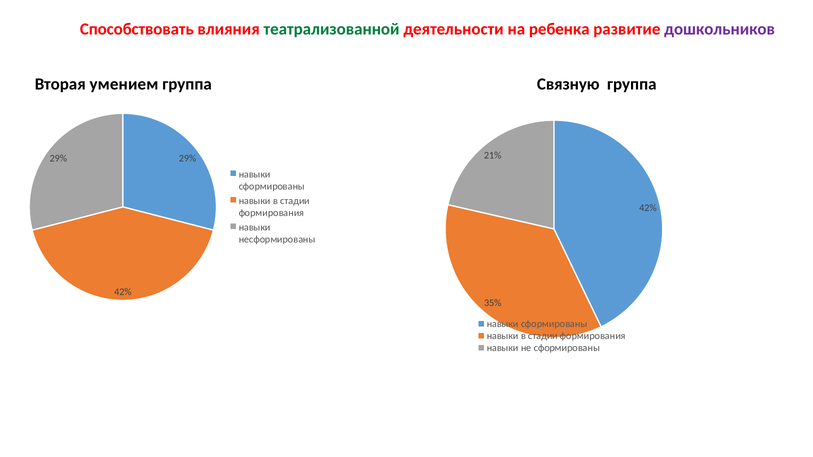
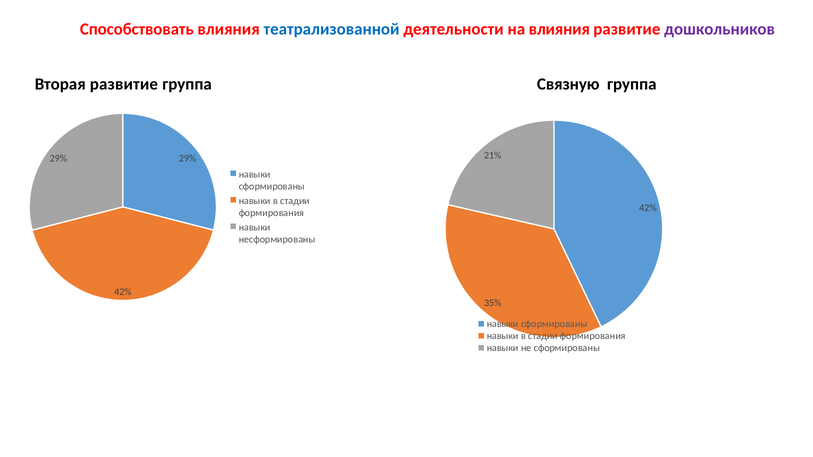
театрализованной colour: green -> blue
на ребенка: ребенка -> влияния
Вторая умением: умением -> развитие
